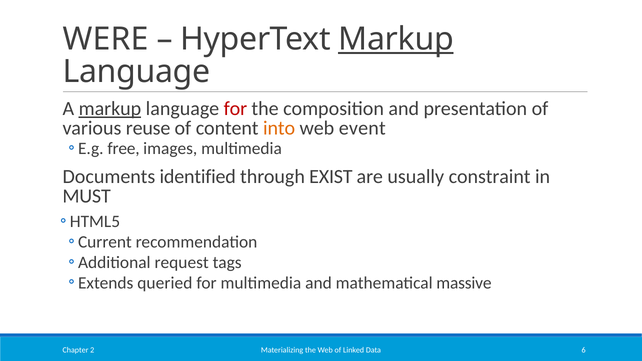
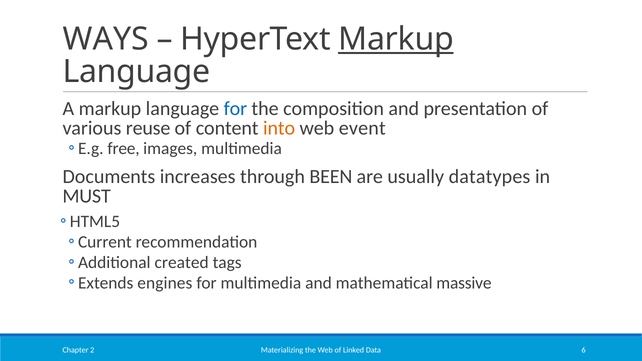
WERE: WERE -> WAYS
markup at (110, 109) underline: present -> none
for at (235, 109) colour: red -> blue
identified: identified -> increases
EXIST: EXIST -> BEEN
constraint: constraint -> datatypes
request: request -> created
queried: queried -> engines
